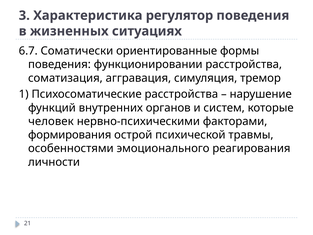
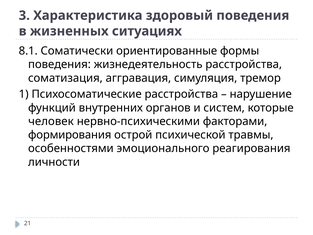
регулятор: регулятор -> здоровый
6.7: 6.7 -> 8.1
функционировании: функционировании -> жизнедеятельность
